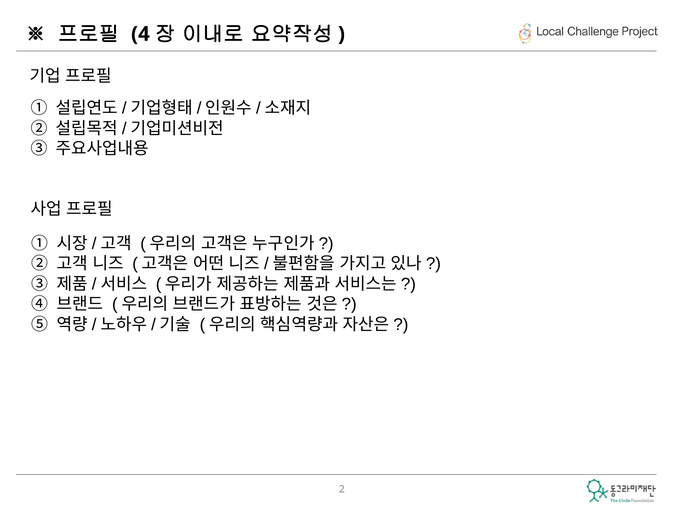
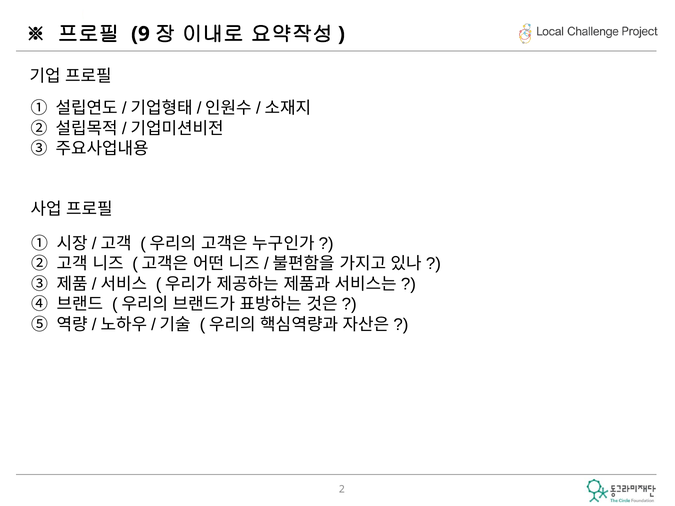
4: 4 -> 9
